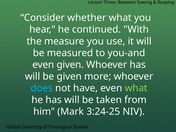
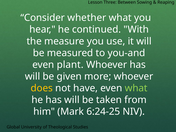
even given: given -> plant
does colour: light blue -> yellow
3:24-25: 3:24-25 -> 6:24-25
